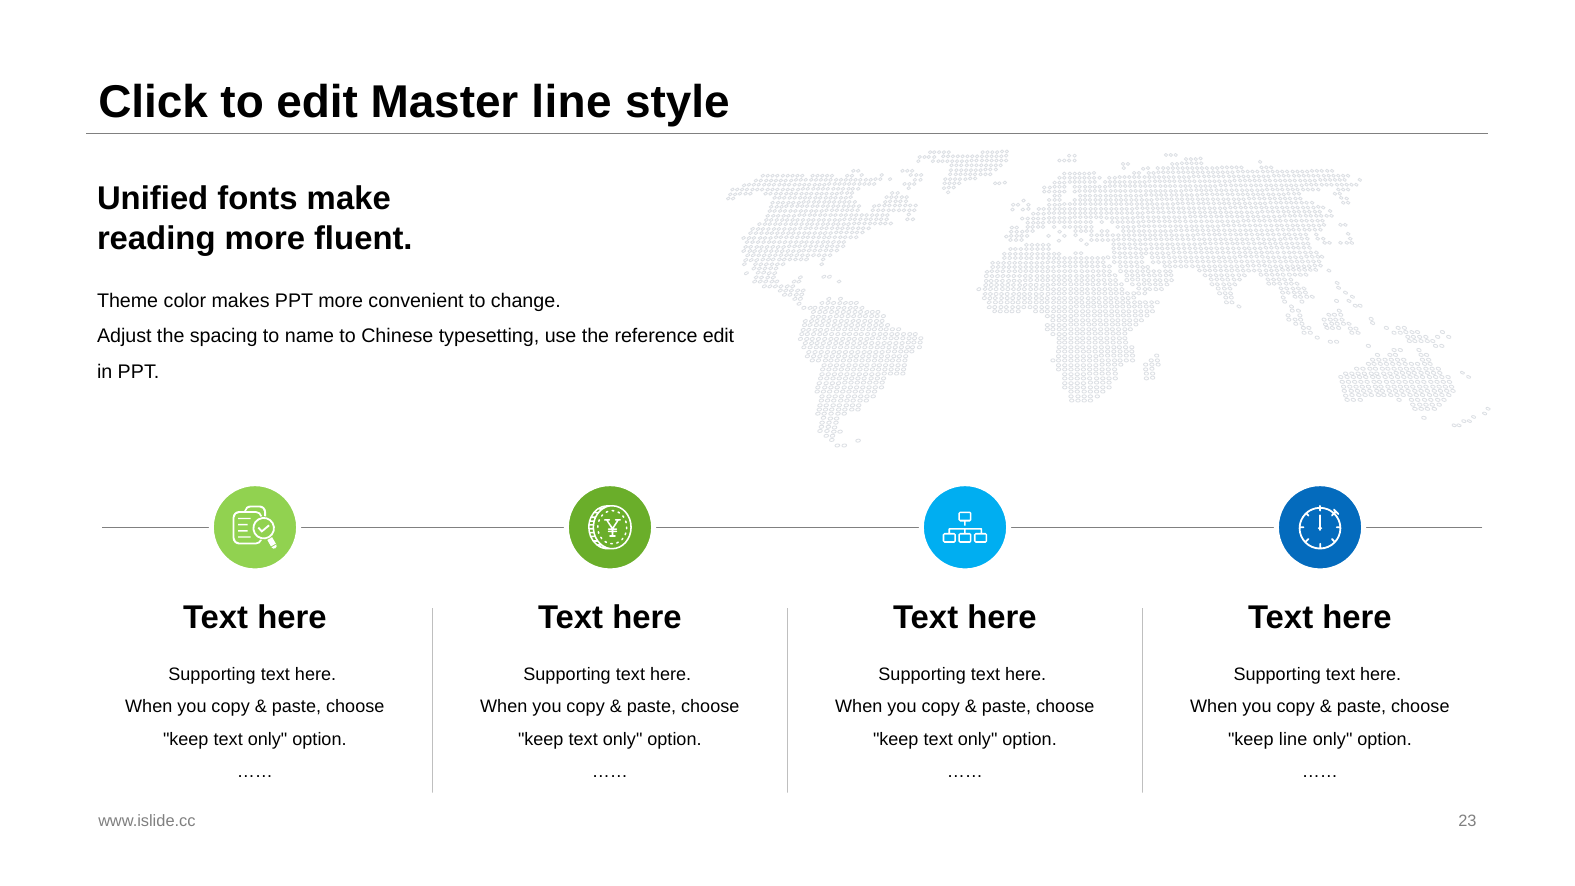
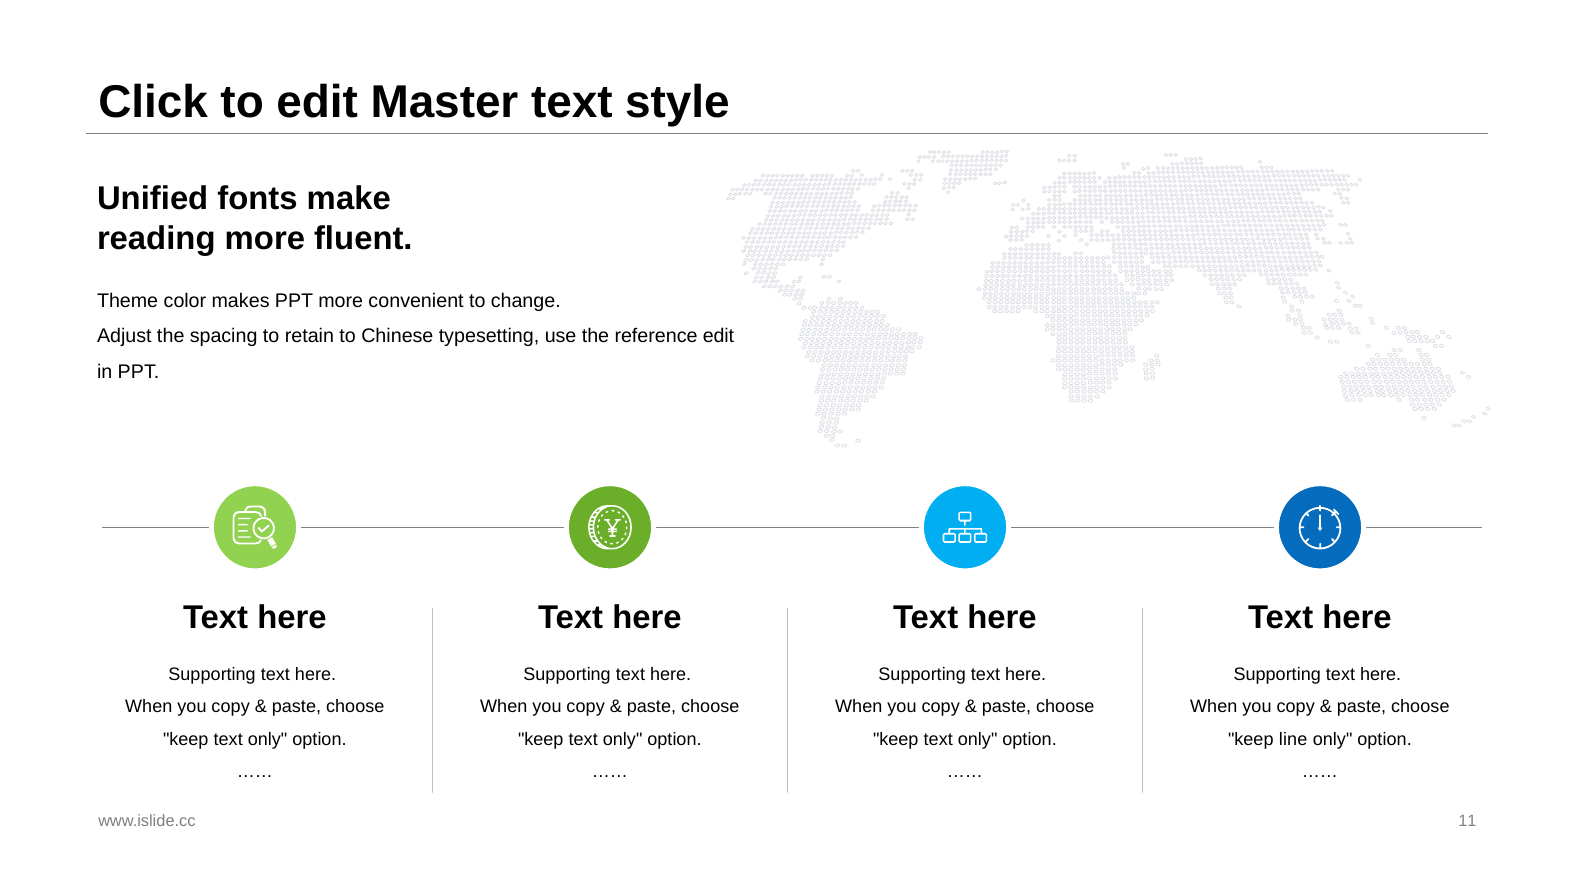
Master line: line -> text
name: name -> retain
23: 23 -> 11
